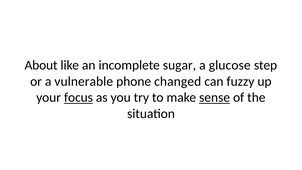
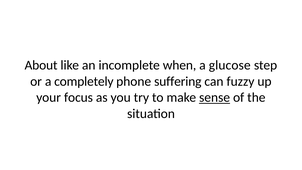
sugar: sugar -> when
vulnerable: vulnerable -> completely
changed: changed -> suffering
focus underline: present -> none
